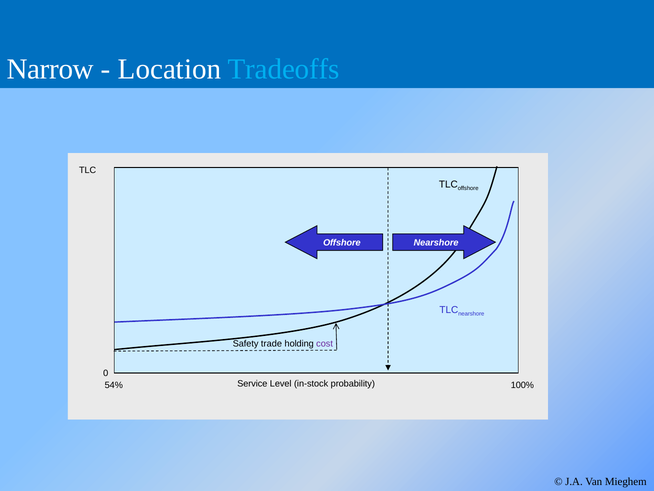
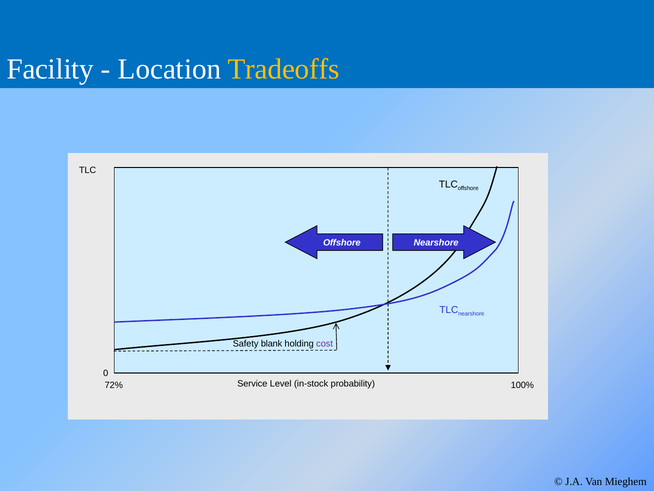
Narrow: Narrow -> Facility
Tradeoffs colour: light blue -> yellow
trade: trade -> blank
54%: 54% -> 72%
